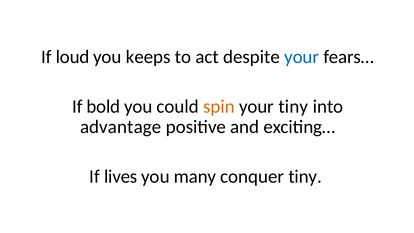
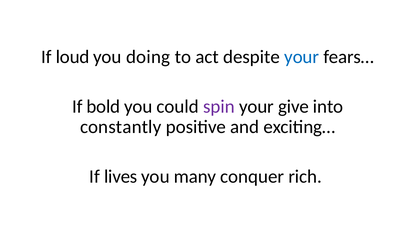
keeps: keeps -> doing
spin colour: orange -> purple
your tiny: tiny -> give
advantage: advantage -> constantly
conquer tiny: tiny -> rich
